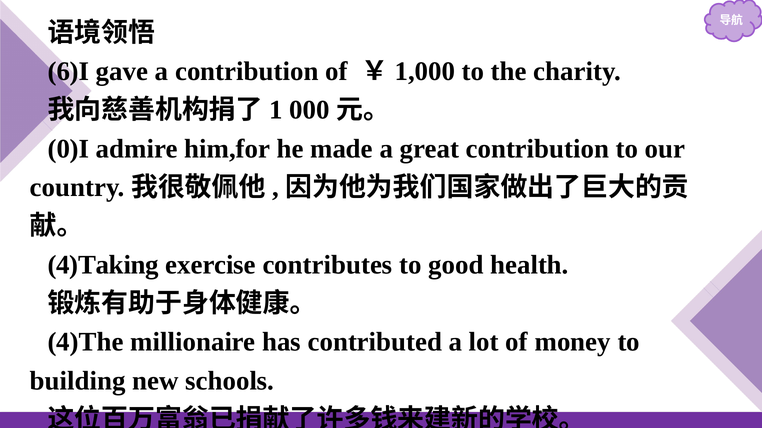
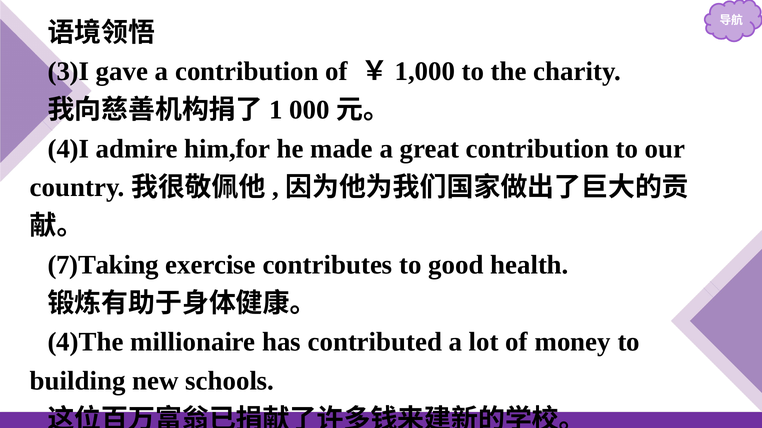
6)I: 6)I -> 3)I
0)I: 0)I -> 4)I
4)Taking: 4)Taking -> 7)Taking
